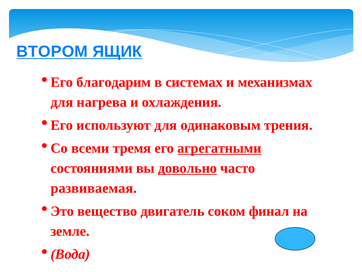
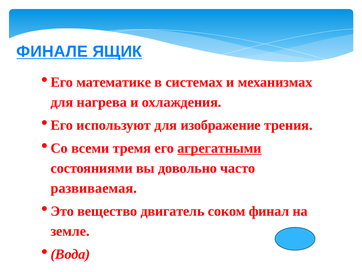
ВТОРОМ: ВТОРОМ -> ФИНАЛЕ
благодарим: благодарим -> математике
одинаковым: одинаковым -> изображение
довольно underline: present -> none
